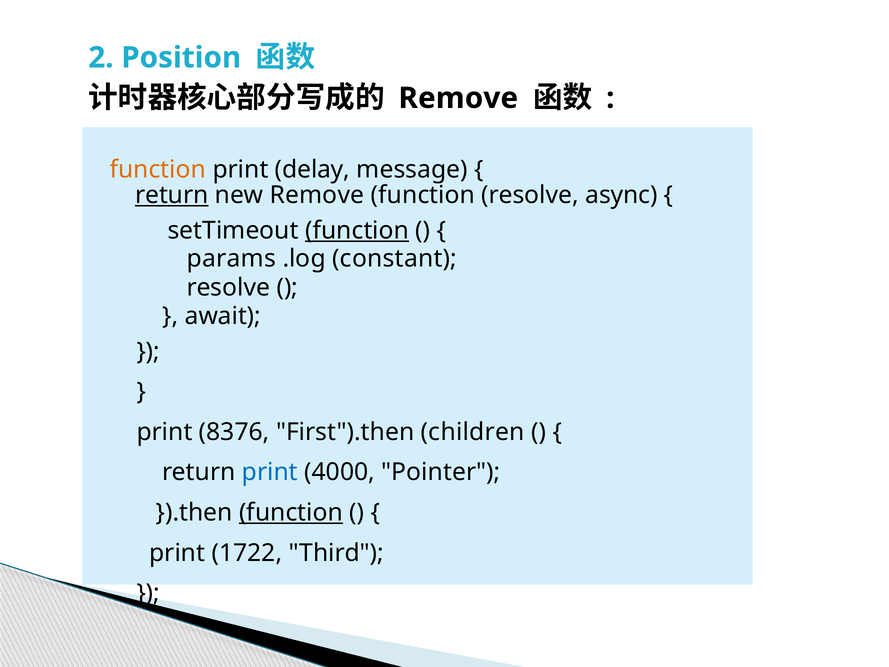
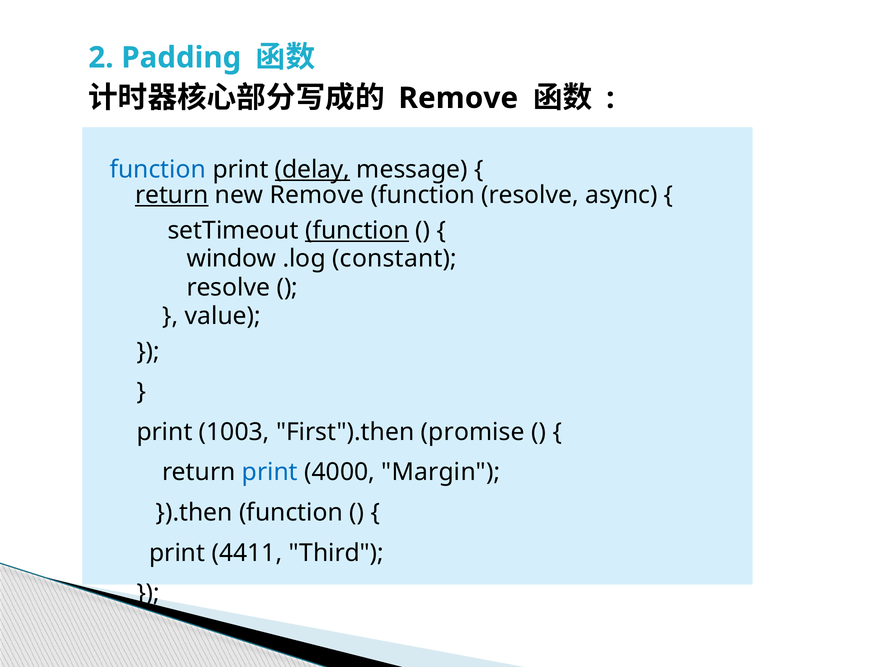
Position: Position -> Padding
function at (158, 169) colour: orange -> blue
delay underline: none -> present
params: params -> window
await: await -> value
8376: 8376 -> 1003
children: children -> promise
Pointer: Pointer -> Margin
function at (291, 512) underline: present -> none
1722: 1722 -> 4411
